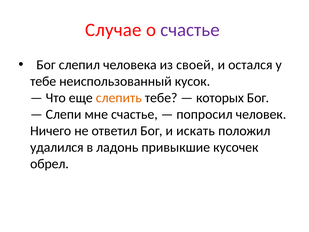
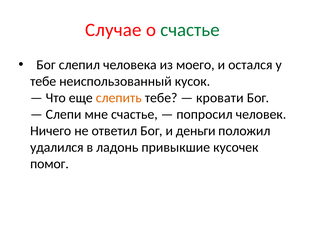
счастье at (190, 30) colour: purple -> green
своей: своей -> моего
которых: которых -> кровати
искать: искать -> деньги
обрел: обрел -> помог
